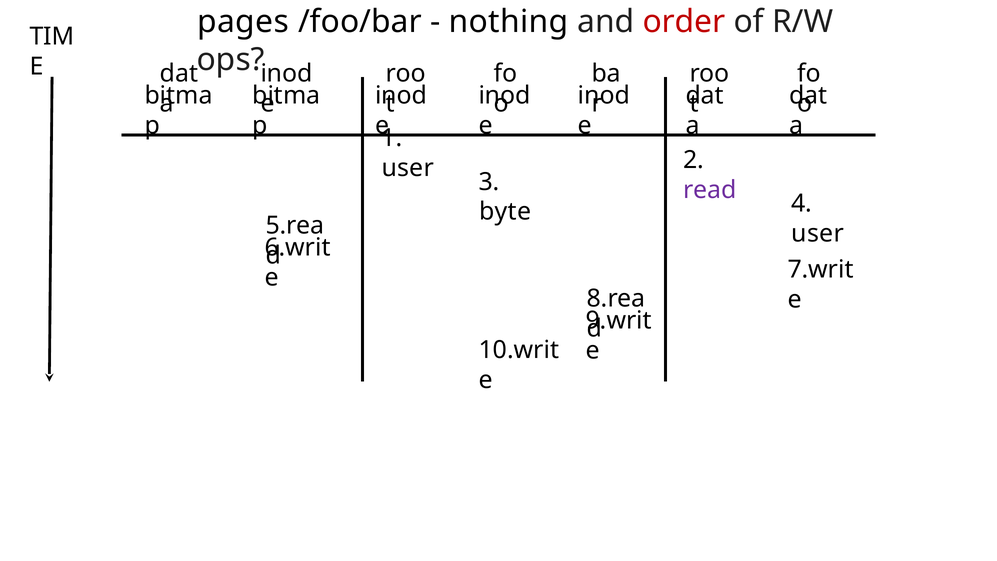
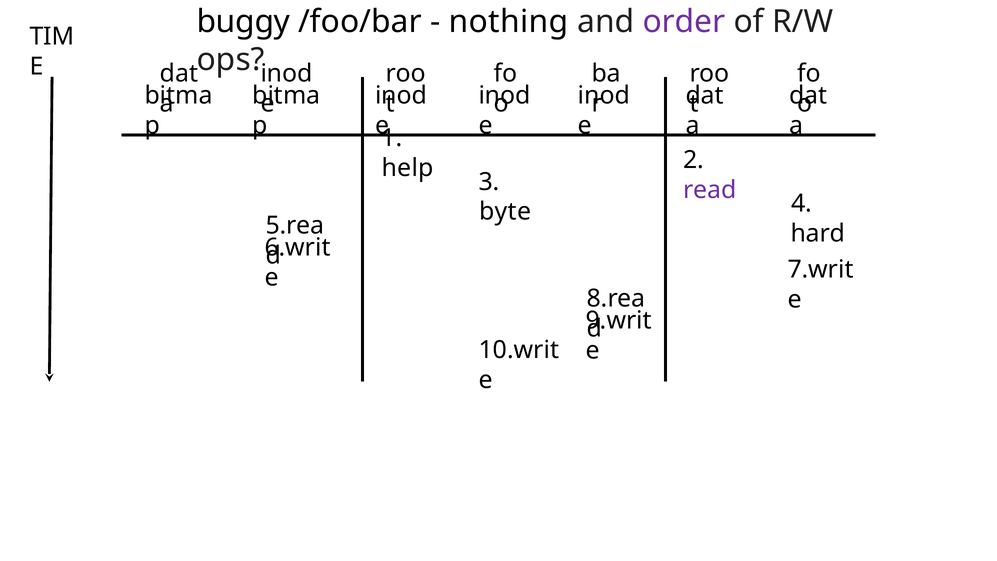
pages: pages -> buggy
order colour: red -> purple
user at (408, 168): user -> help
user at (818, 234): user -> hard
